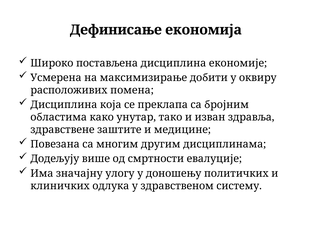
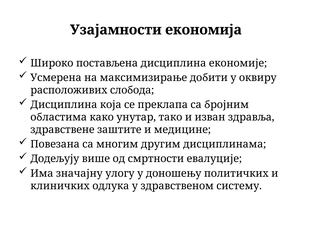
Дефинисање: Дефинисање -> Узајамности
помена: помена -> слобода
